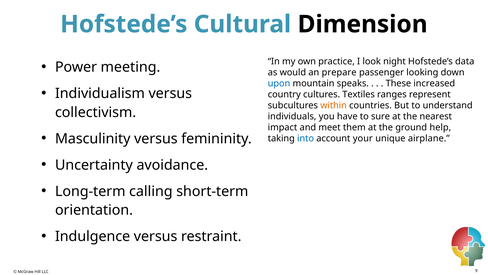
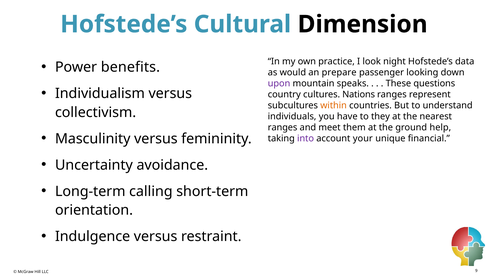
meeting: meeting -> benefits
upon colour: blue -> purple
increased: increased -> questions
Textiles: Textiles -> Nations
sure: sure -> they
impact at (283, 127): impact -> ranges
into colour: blue -> purple
airplane: airplane -> financial
